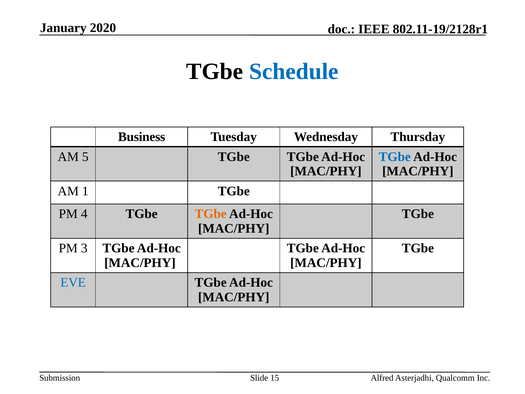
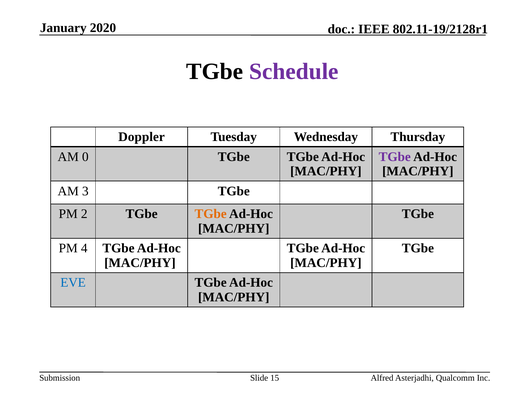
Schedule colour: blue -> purple
Business: Business -> Doppler
5: 5 -> 0
TGbe at (395, 157) colour: blue -> purple
1: 1 -> 3
4: 4 -> 2
3: 3 -> 4
